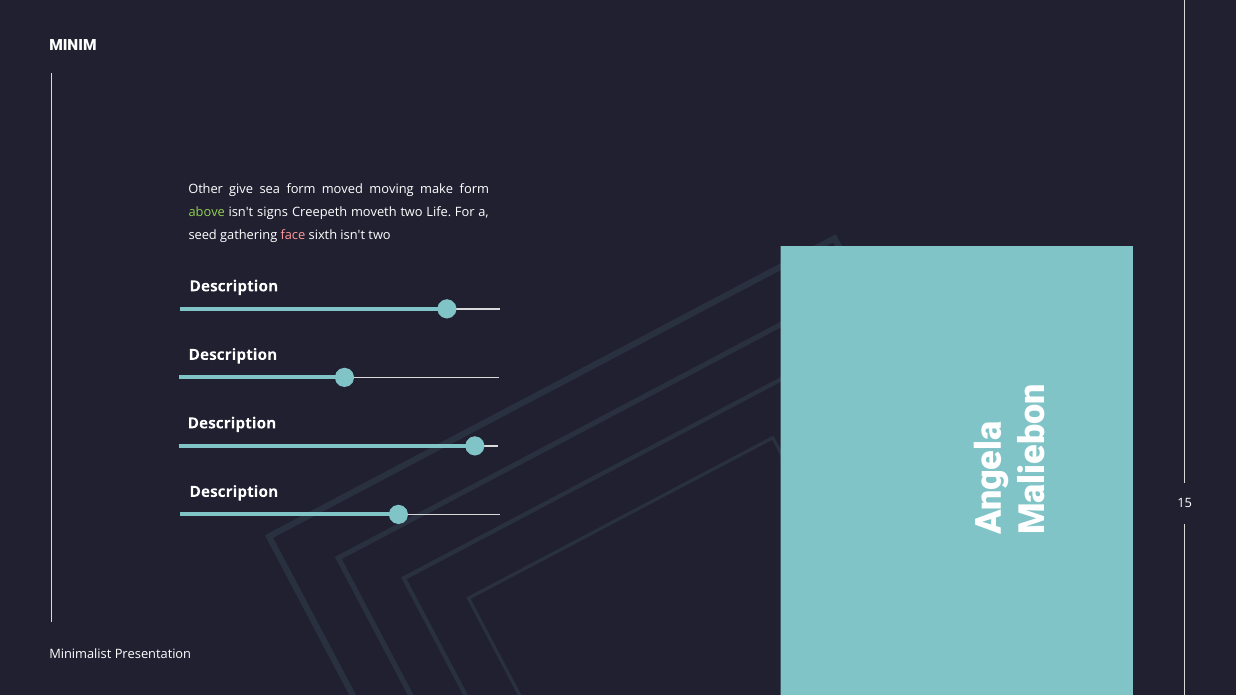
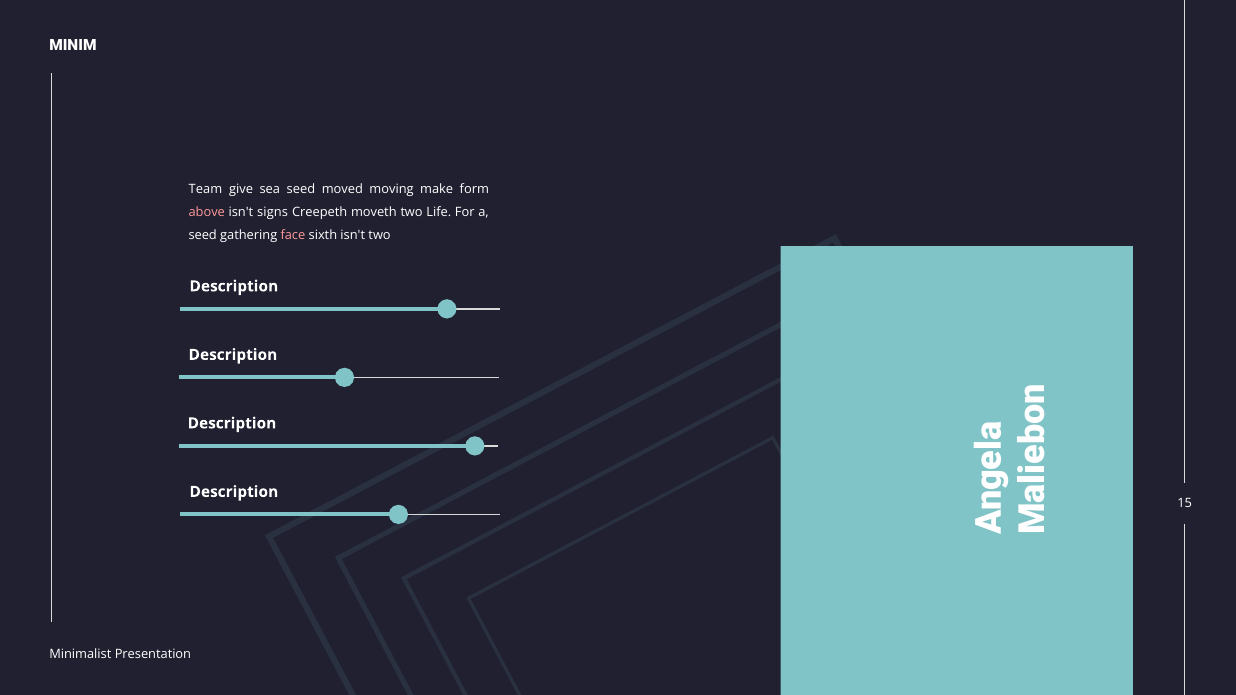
Other: Other -> Team
sea form: form -> seed
above colour: light green -> pink
